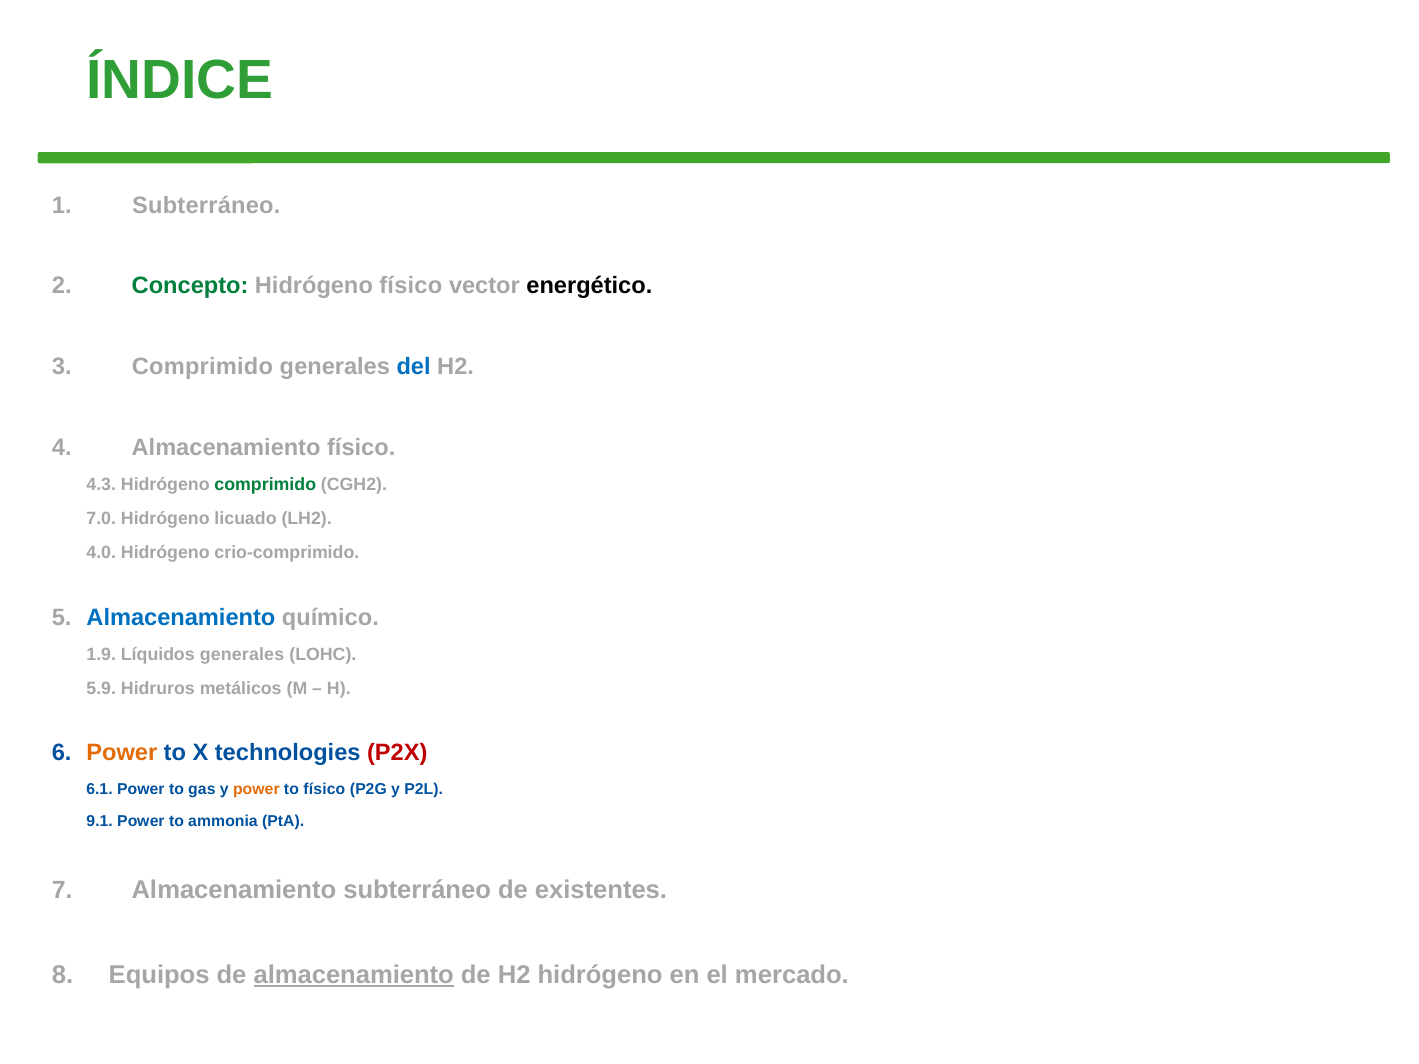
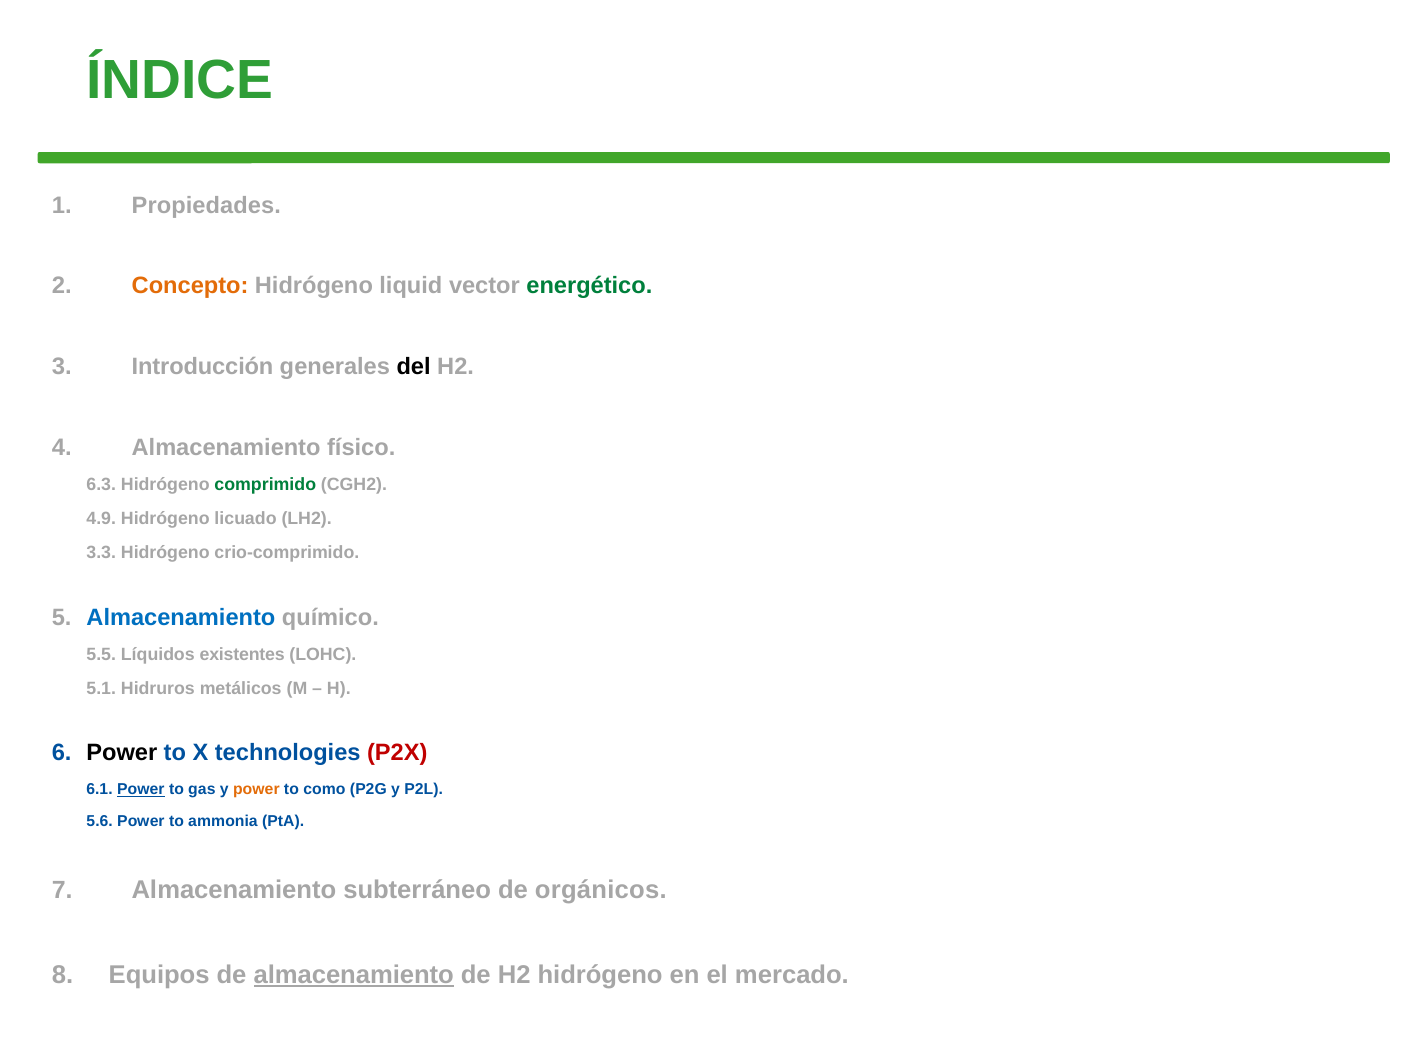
Subterráneo at (206, 205): Subterráneo -> Propiedades
Concepto colour: green -> orange
Hidrógeno físico: físico -> liquid
energético colour: black -> green
Comprimido at (202, 367): Comprimido -> Introducción
del colour: blue -> black
4.3: 4.3 -> 6.3
7.0: 7.0 -> 4.9
4.0: 4.0 -> 3.3
1.9: 1.9 -> 5.5
Líquidos generales: generales -> existentes
5.9: 5.9 -> 5.1
Power at (122, 753) colour: orange -> black
Power at (141, 789) underline: none -> present
to físico: físico -> como
9.1: 9.1 -> 5.6
existentes: existentes -> orgánicos
